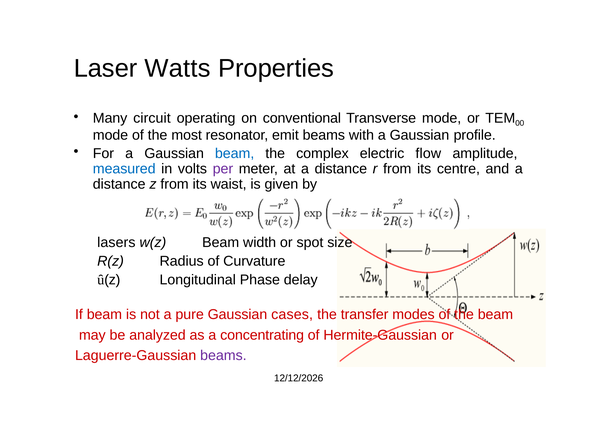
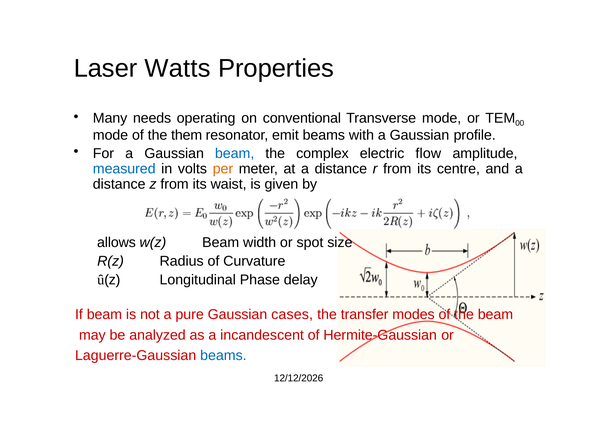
circuit: circuit -> needs
most: most -> them
per colour: purple -> orange
lasers: lasers -> allows
concentrating: concentrating -> incandescent
beams at (223, 355) colour: purple -> blue
